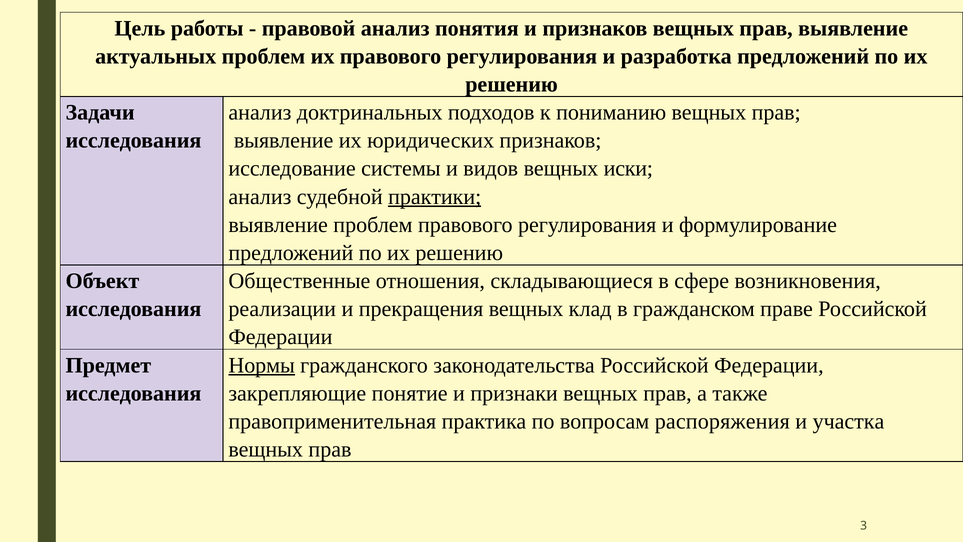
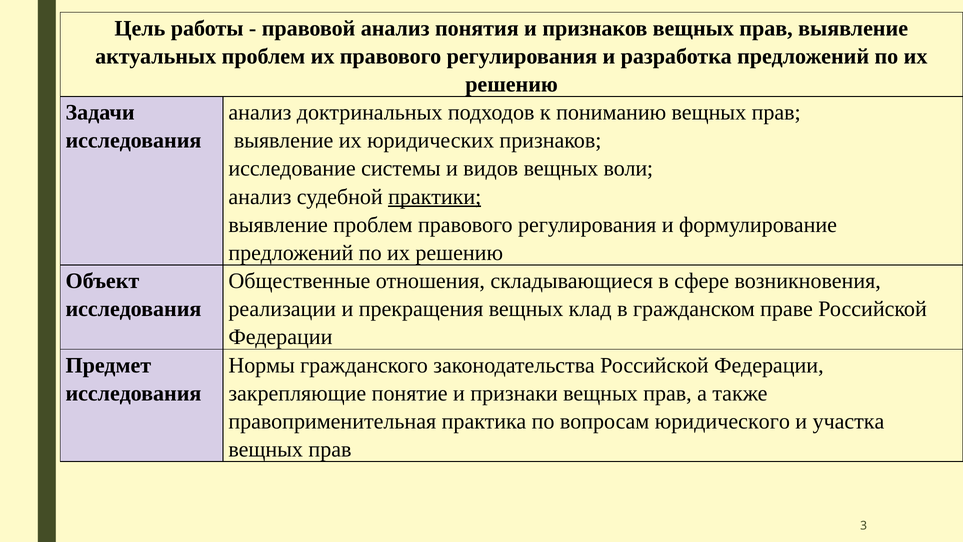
иски: иски -> воли
Нормы underline: present -> none
распоряжения: распоряжения -> юридического
